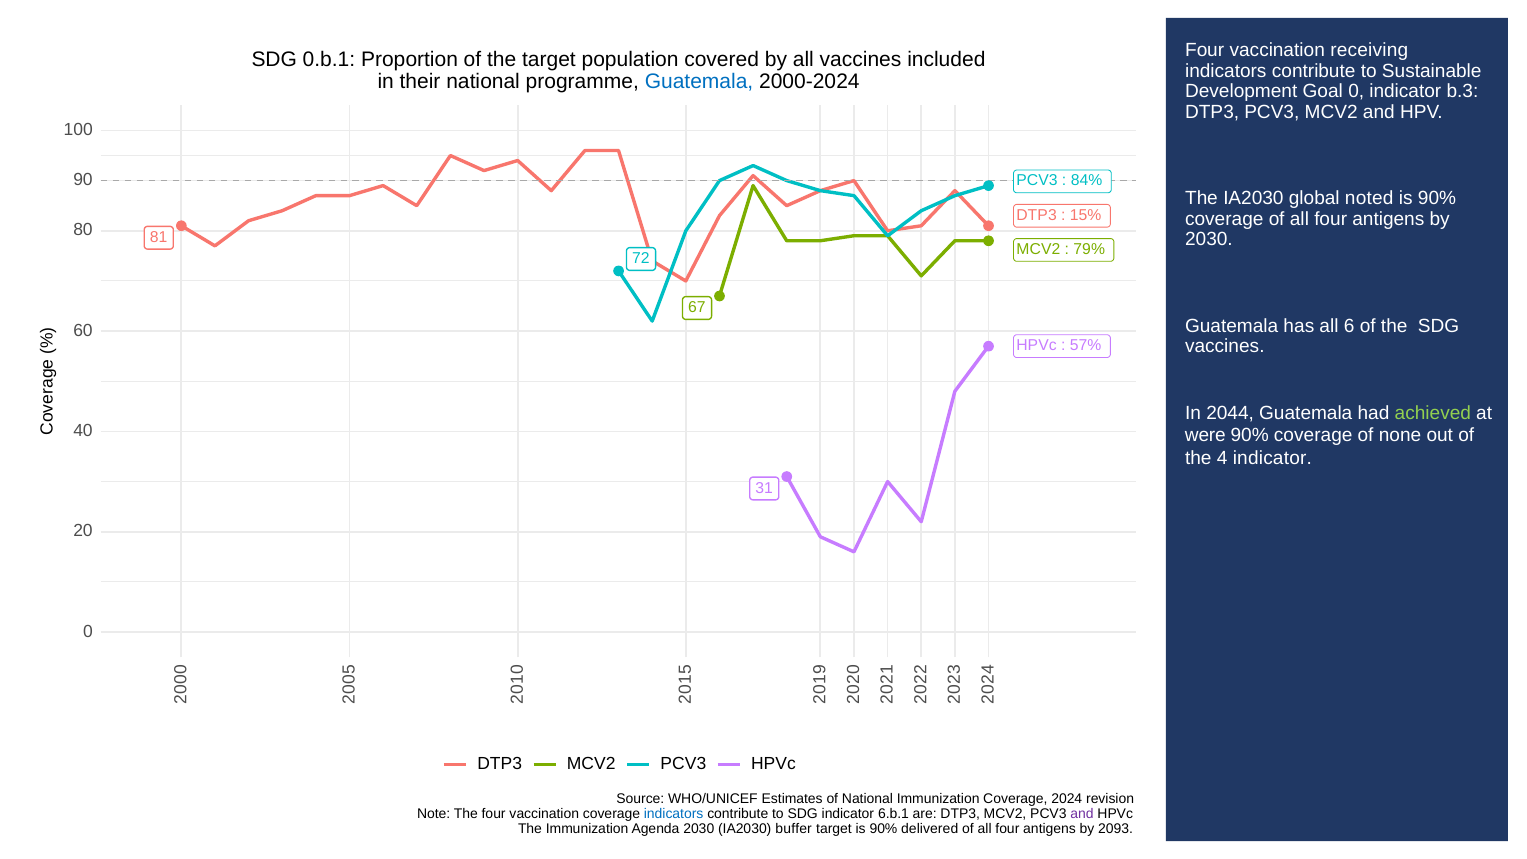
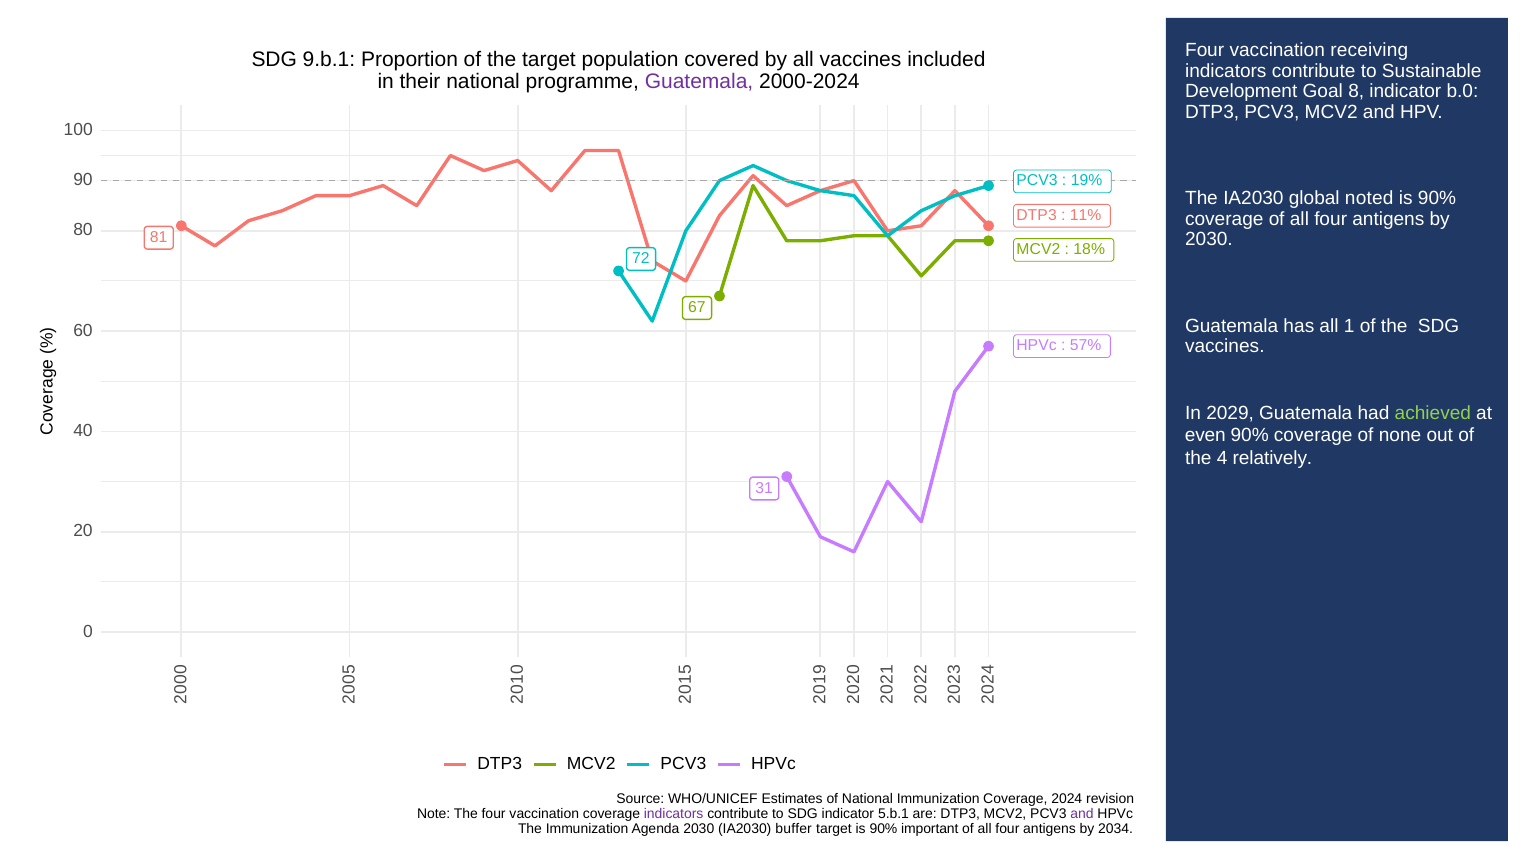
0.b.1: 0.b.1 -> 9.b.1
Guatemala at (699, 82) colour: blue -> purple
Goal 0: 0 -> 8
b.3: b.3 -> b.0
84%: 84% -> 19%
15%: 15% -> 11%
79%: 79% -> 18%
all 6: 6 -> 1
2044: 2044 -> 2029
were: were -> even
4 indicator: indicator -> relatively
indicators at (674, 814) colour: blue -> purple
6.b.1: 6.b.1 -> 5.b.1
delivered: delivered -> important
2093: 2093 -> 2034
